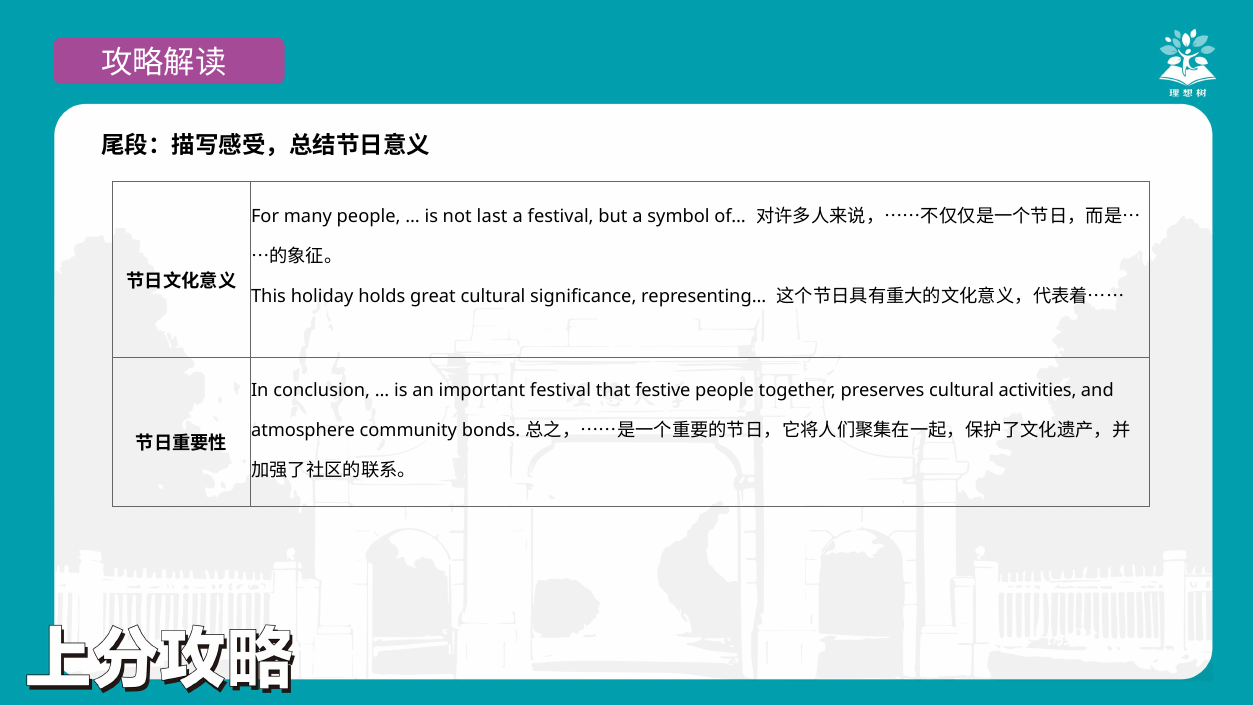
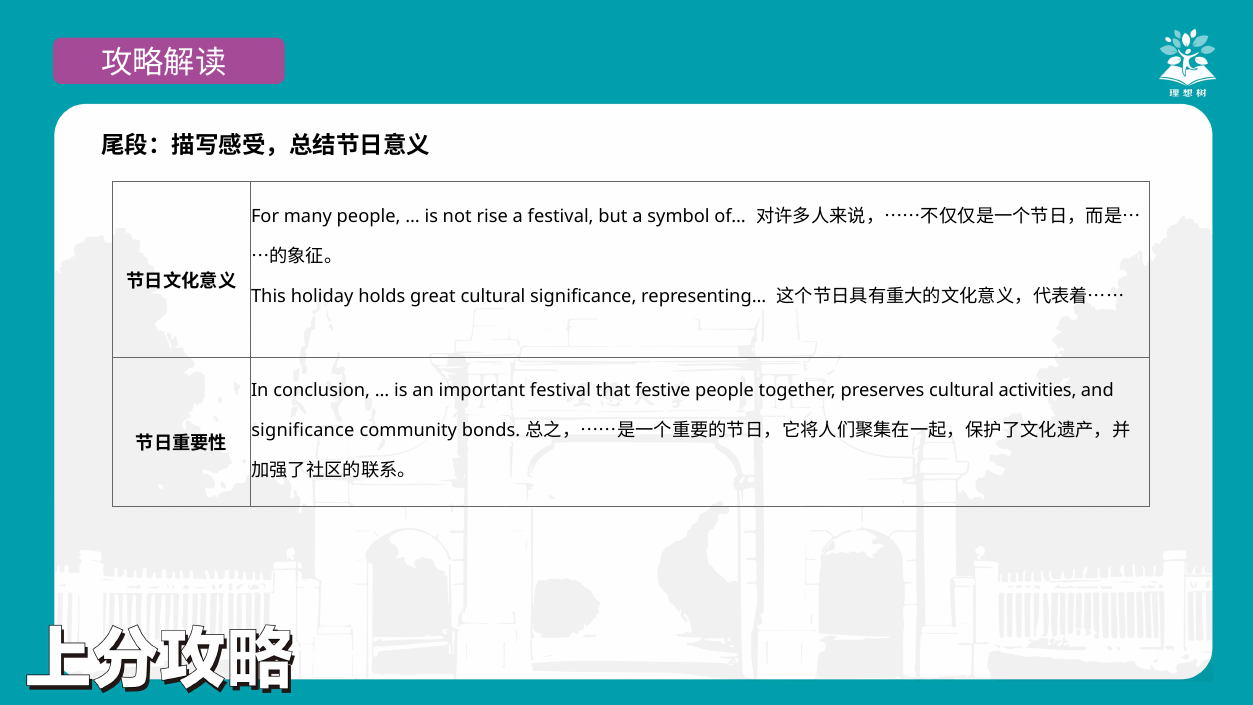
last: last -> rise
atmosphere at (303, 430): atmosphere -> significance
